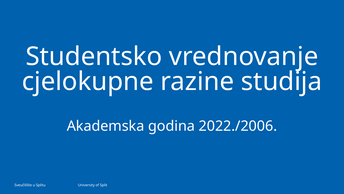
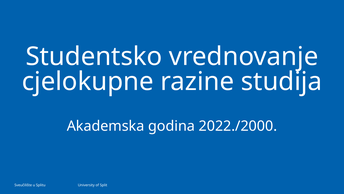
2022./2006: 2022./2006 -> 2022./2000
